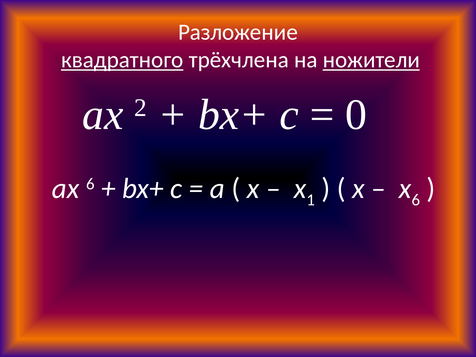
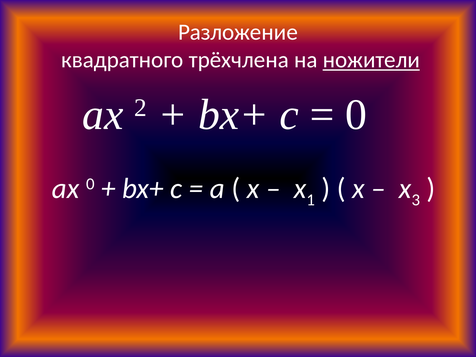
квадратного underline: present -> none
ax 6: 6 -> 0
x 6: 6 -> 3
